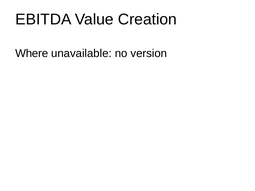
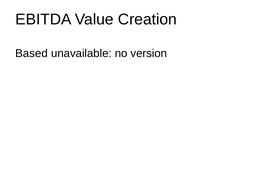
Where: Where -> Based
